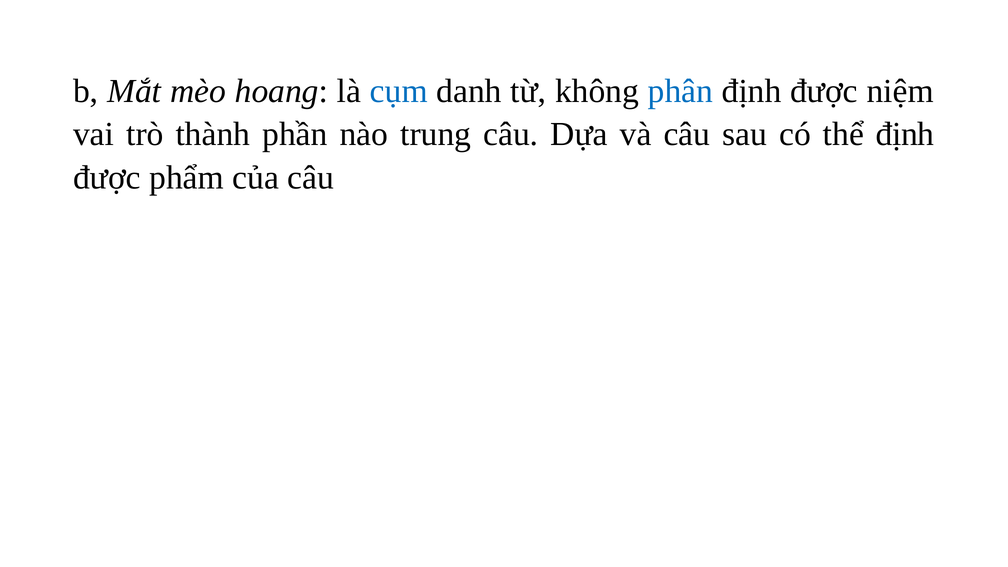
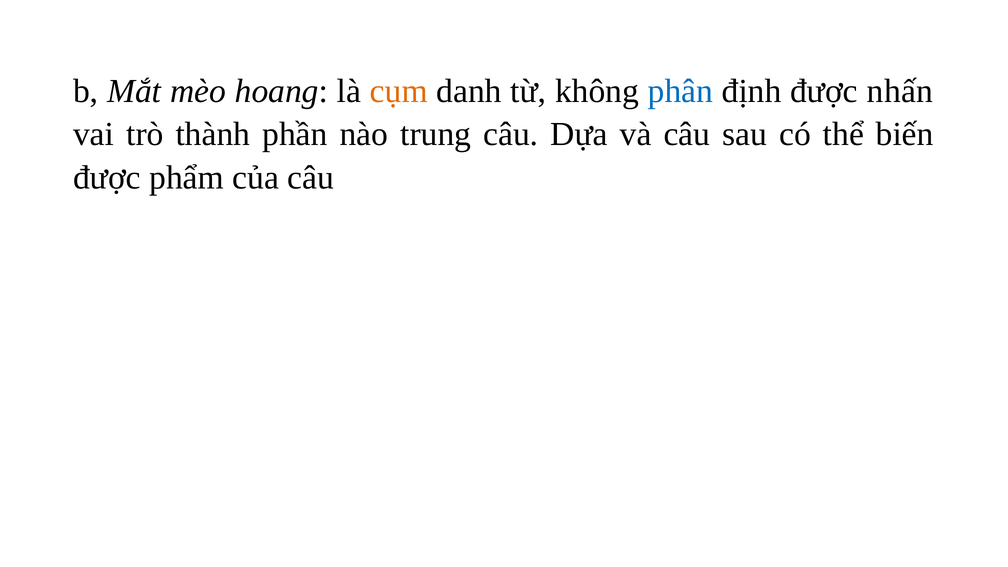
cụm colour: blue -> orange
niệm: niệm -> nhấn
thể định: định -> biến
